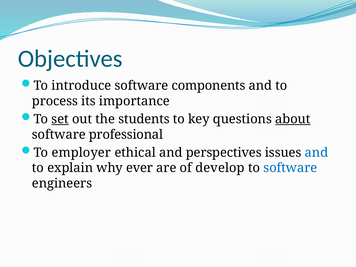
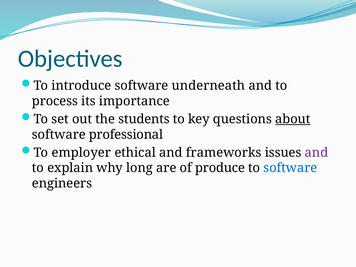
components: components -> underneath
set underline: present -> none
perspectives: perspectives -> frameworks
and at (316, 153) colour: blue -> purple
ever: ever -> long
develop: develop -> produce
